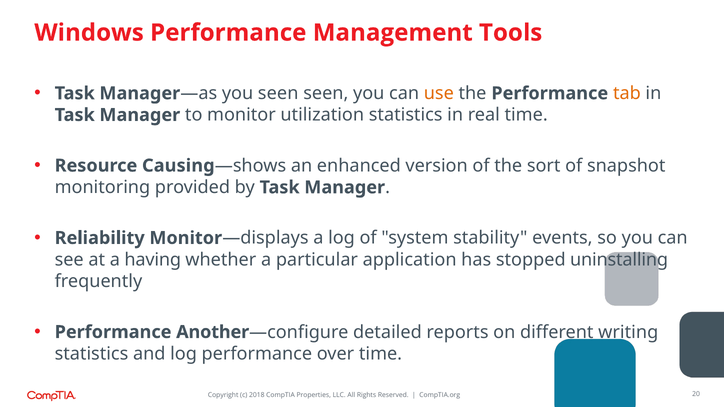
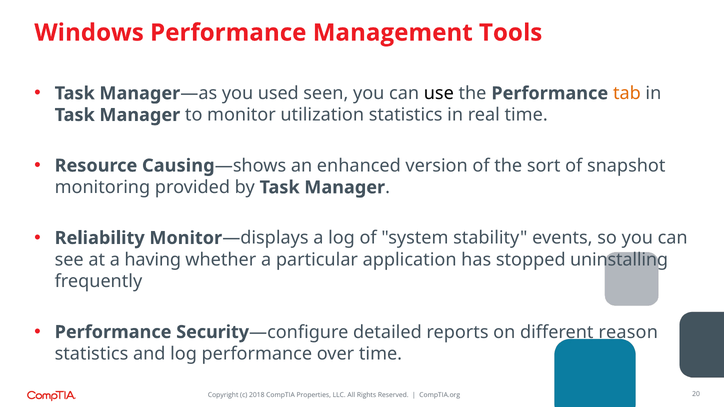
you seen: seen -> used
use colour: orange -> black
Another: Another -> Security
writing: writing -> reason
